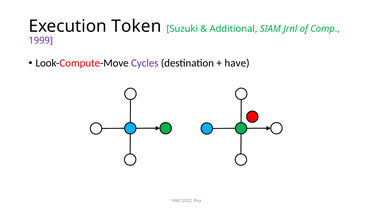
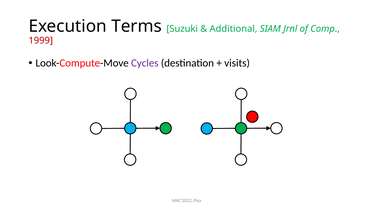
Token: Token -> Terms
1999 colour: purple -> red
have: have -> visits
